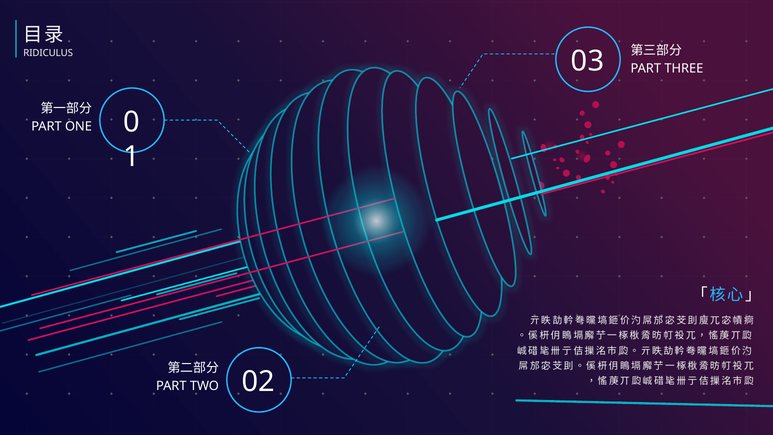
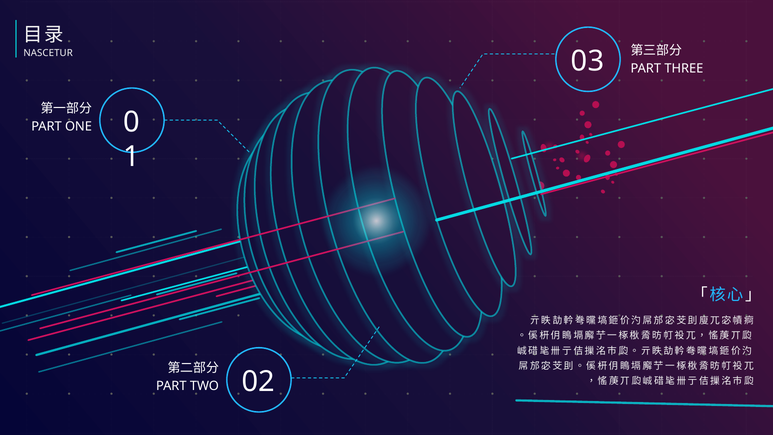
RIDICULUS: RIDICULUS -> NASCETUR
